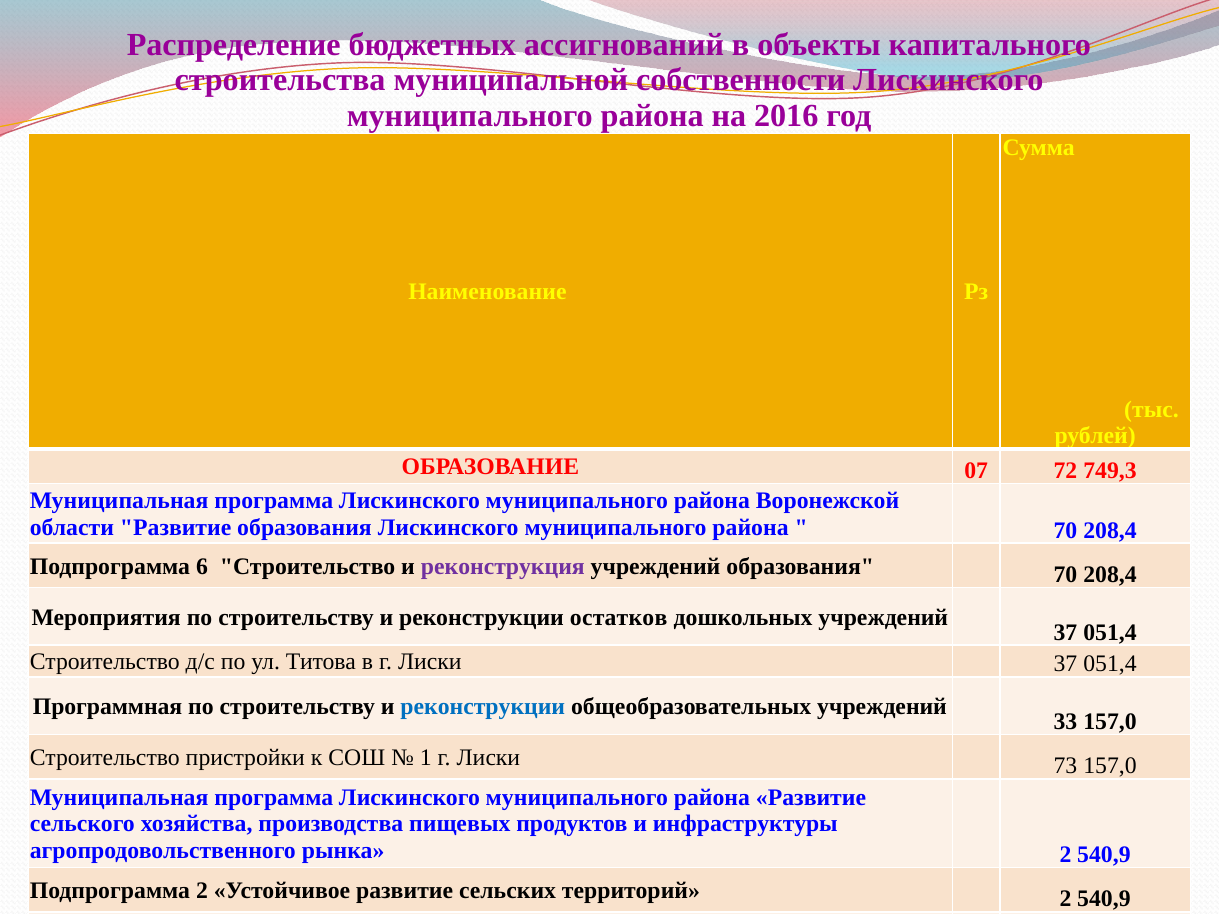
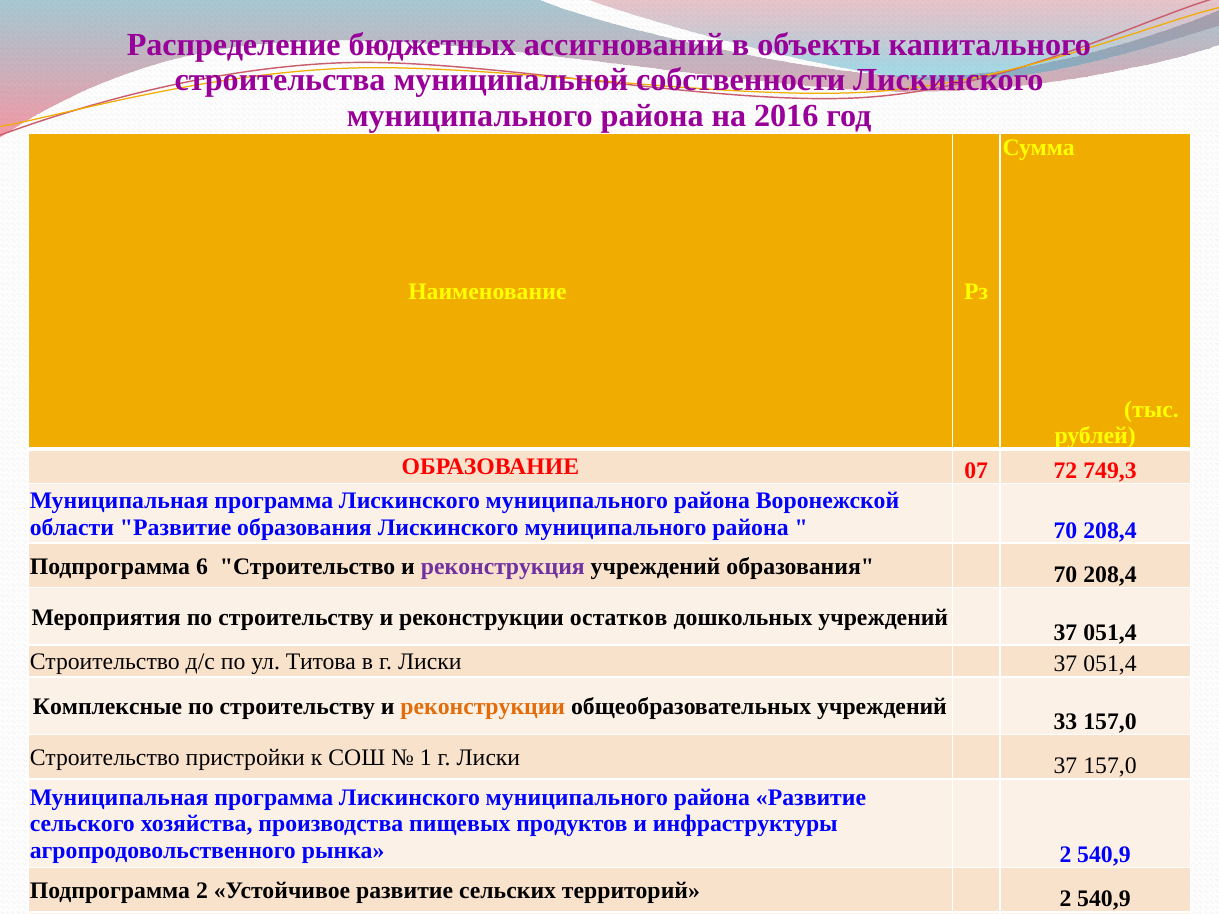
Программная: Программная -> Комплексные
реконструкции at (483, 707) colour: blue -> orange
1 г Лиски 73: 73 -> 37
